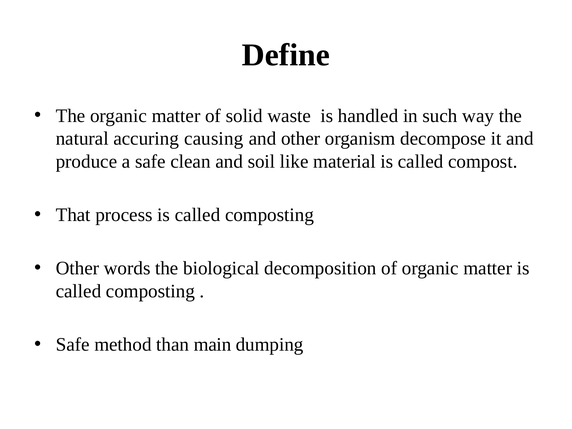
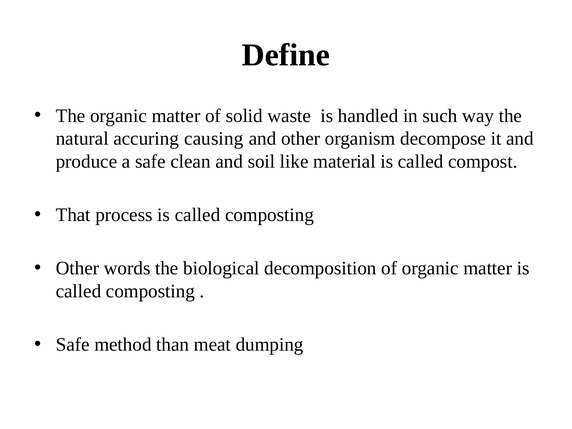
main: main -> meat
